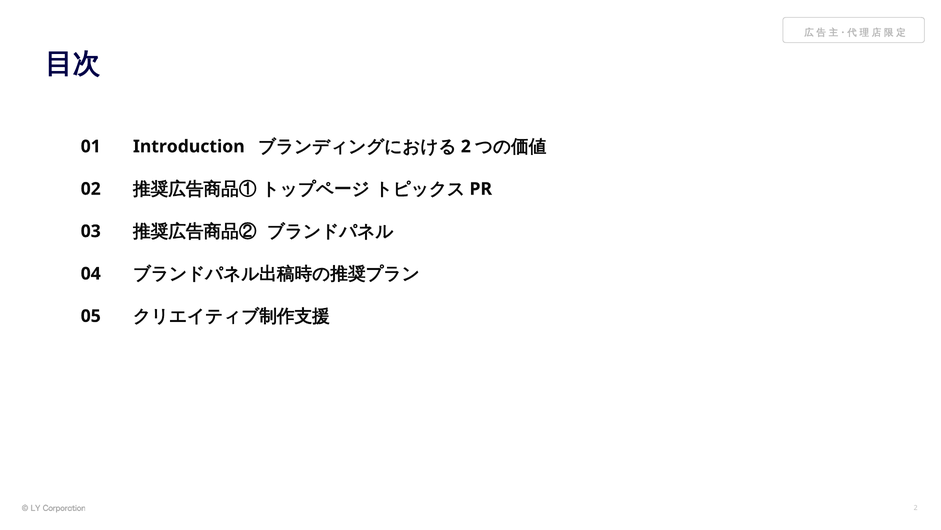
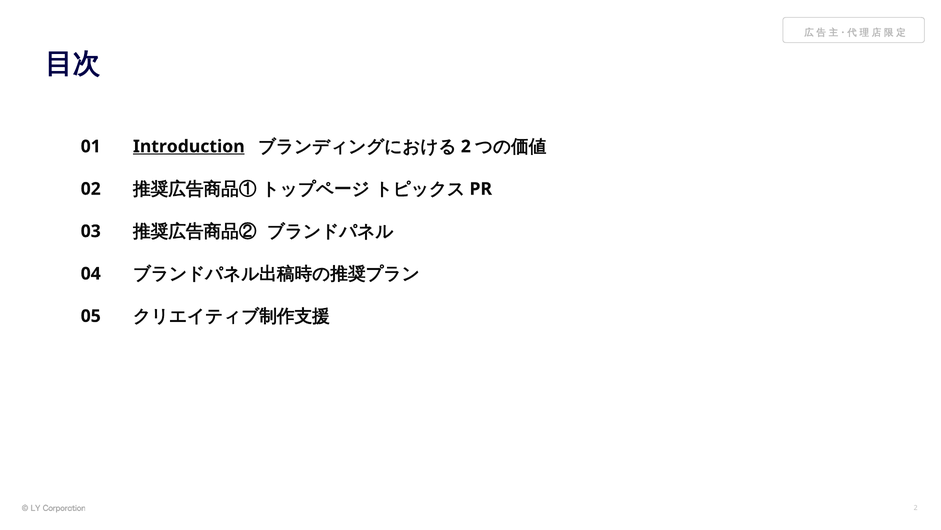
Introduction underline: none -> present
